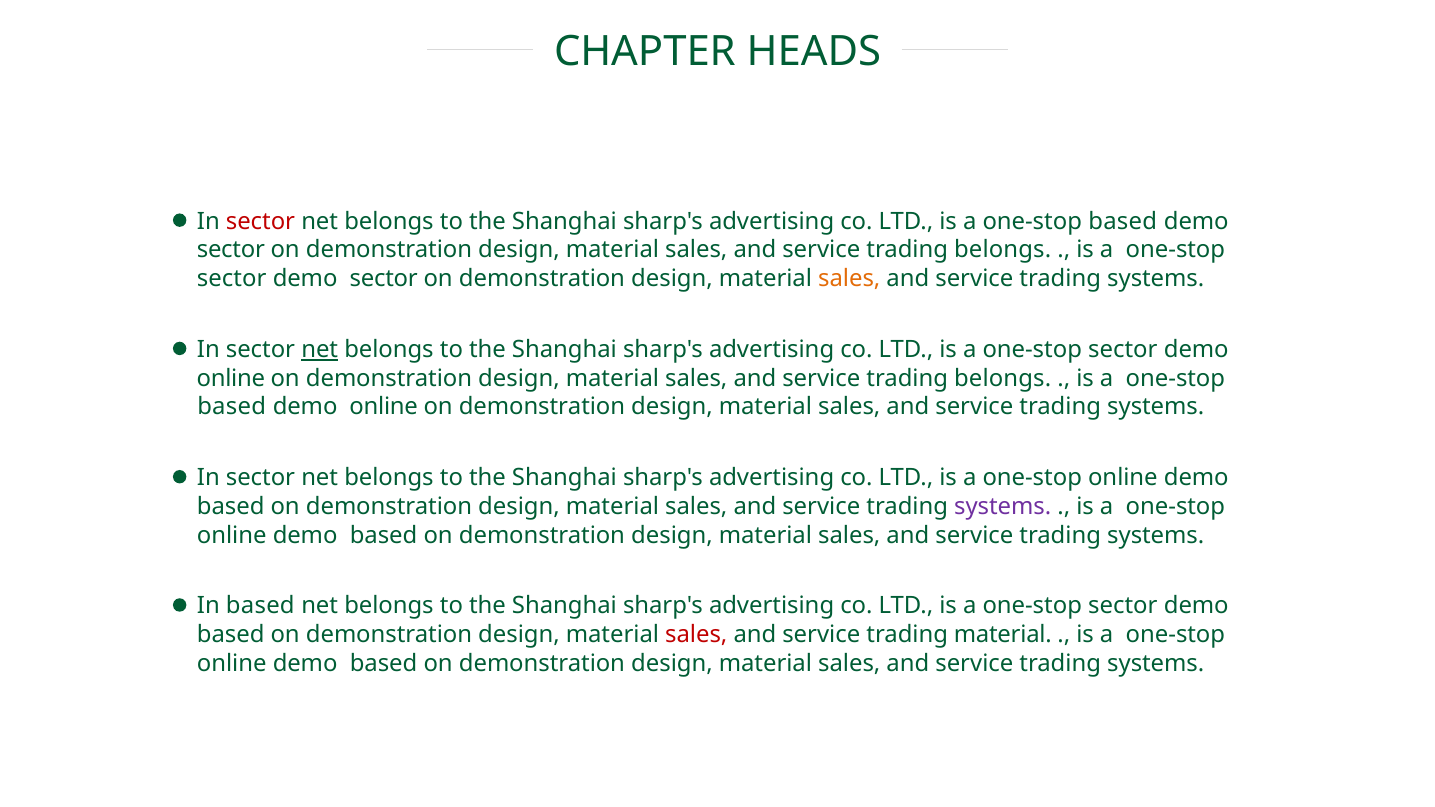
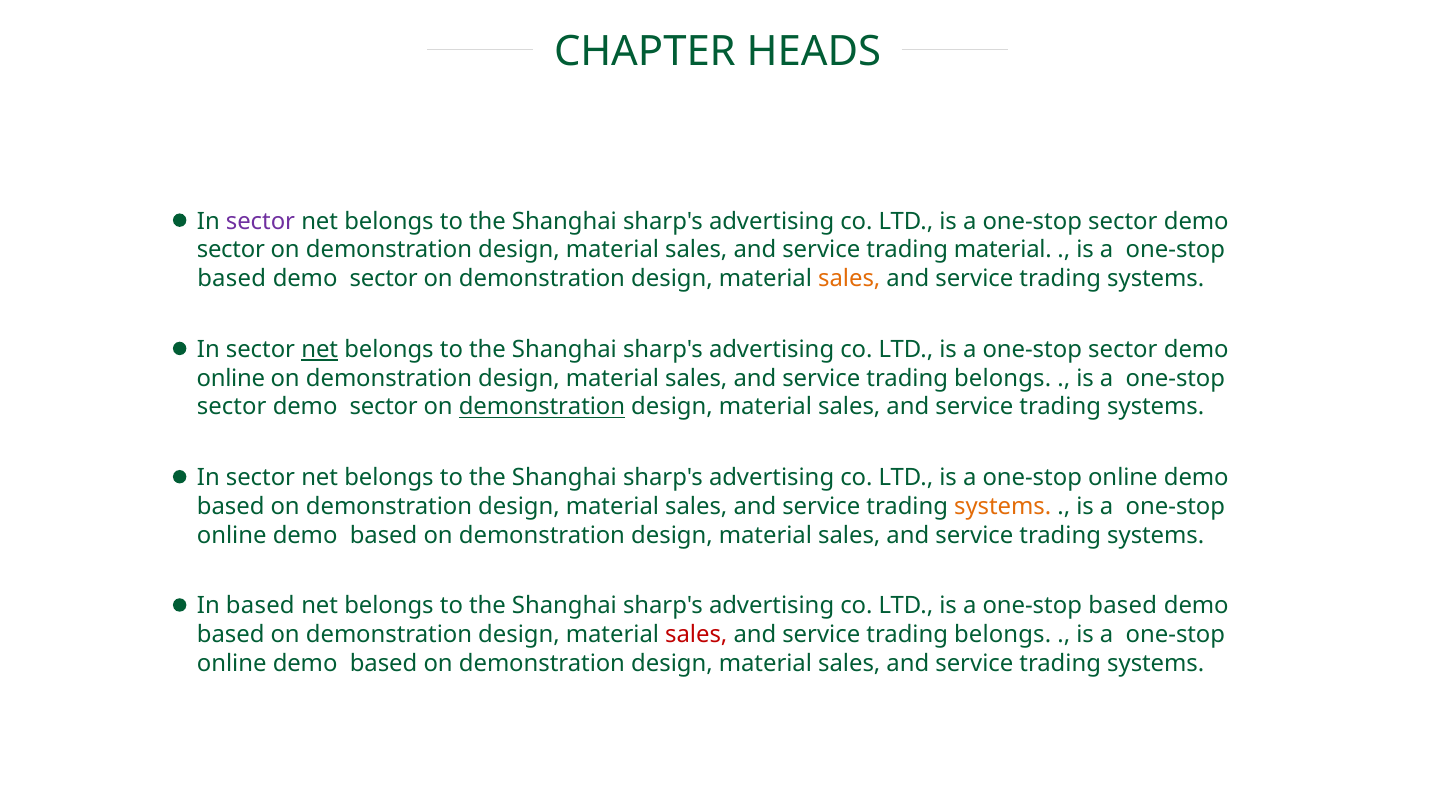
sector at (260, 221) colour: red -> purple
based at (1123, 221): based -> sector
belongs at (1003, 250): belongs -> material
sector at (232, 279): sector -> based
based at (232, 407): based -> sector
online at (384, 407): online -> sector
demonstration at (542, 407) underline: none -> present
systems at (1003, 507) colour: purple -> orange
sector at (1123, 606): sector -> based
material at (1003, 635): material -> belongs
